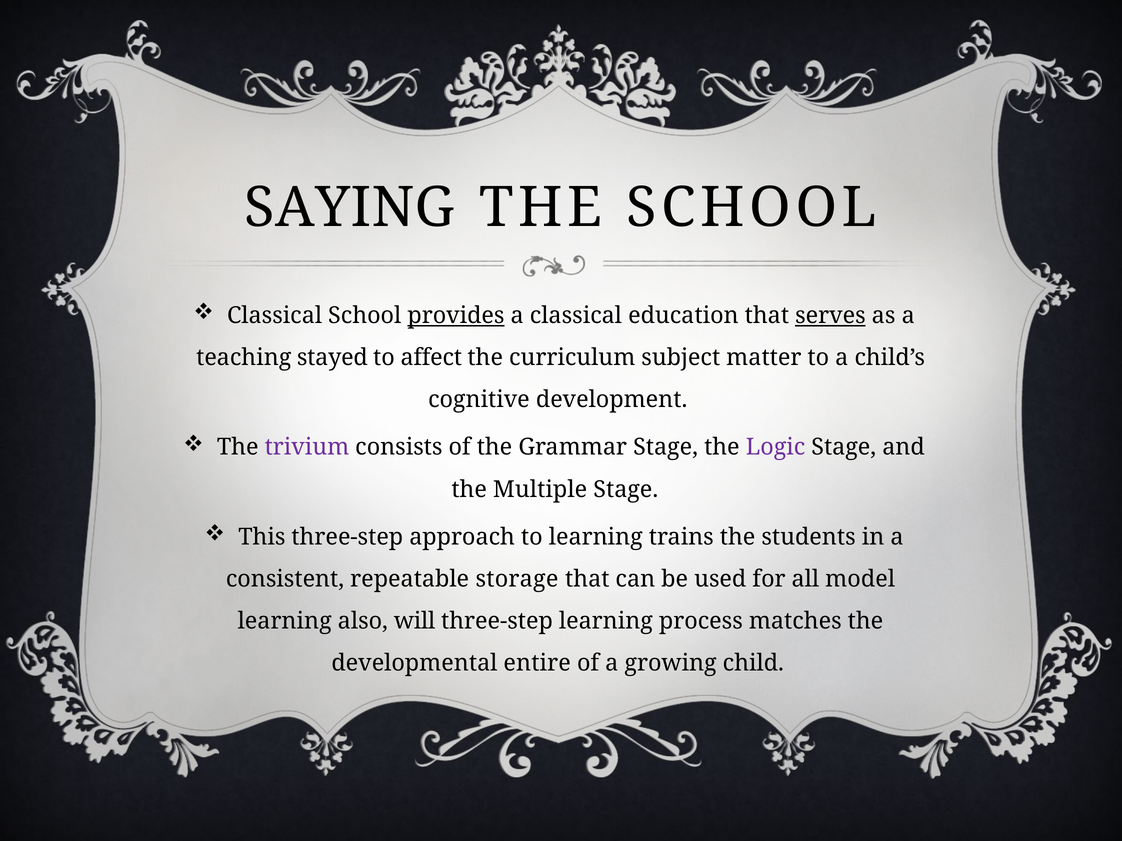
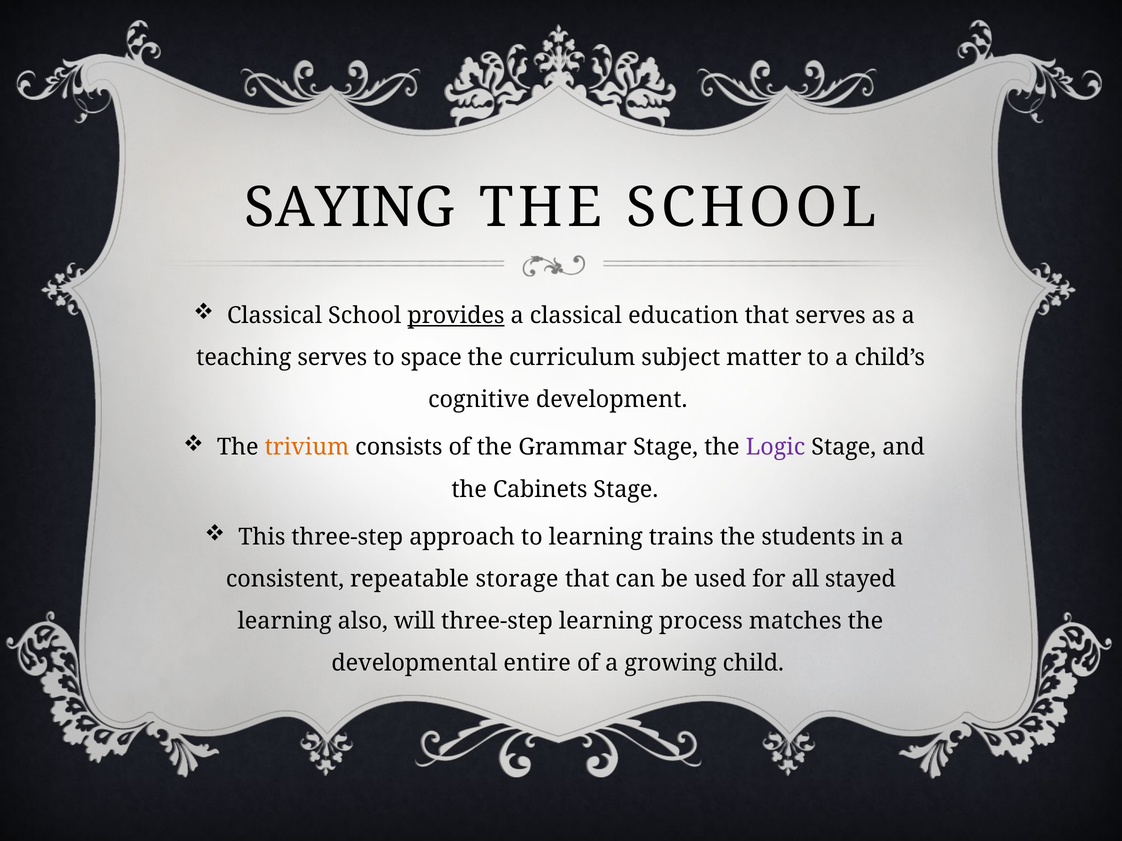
serves at (830, 316) underline: present -> none
teaching stayed: stayed -> serves
affect: affect -> space
trivium colour: purple -> orange
Multiple: Multiple -> Cabinets
model: model -> stayed
